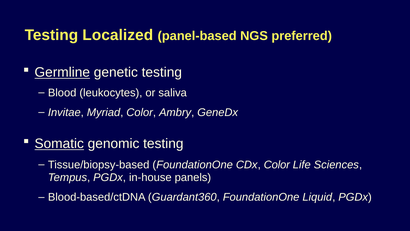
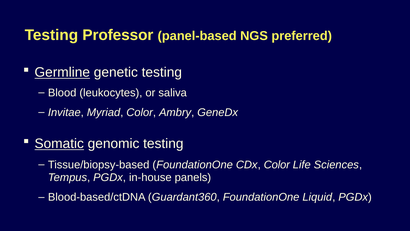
Localized: Localized -> Professor
